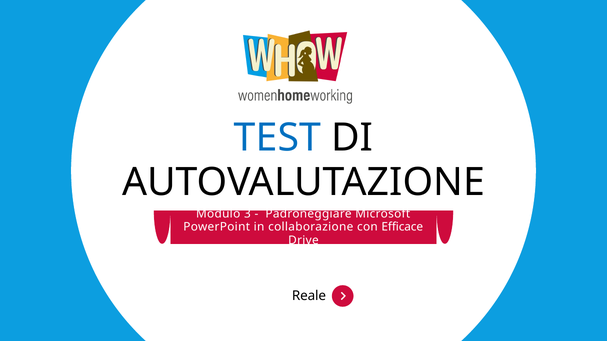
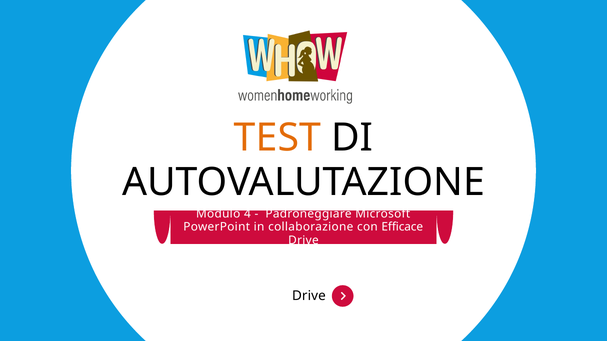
TEST colour: blue -> orange
3: 3 -> 4
Reale at (309, 296): Reale -> Drive
